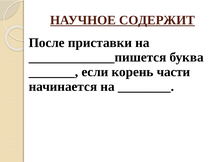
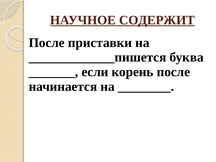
корень части: части -> после
